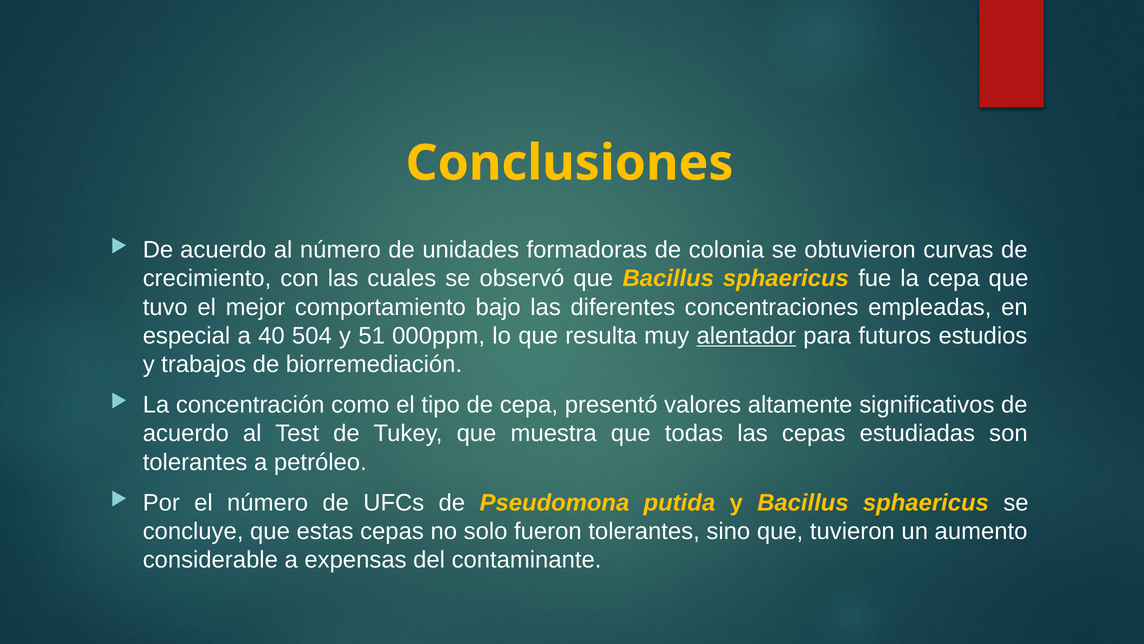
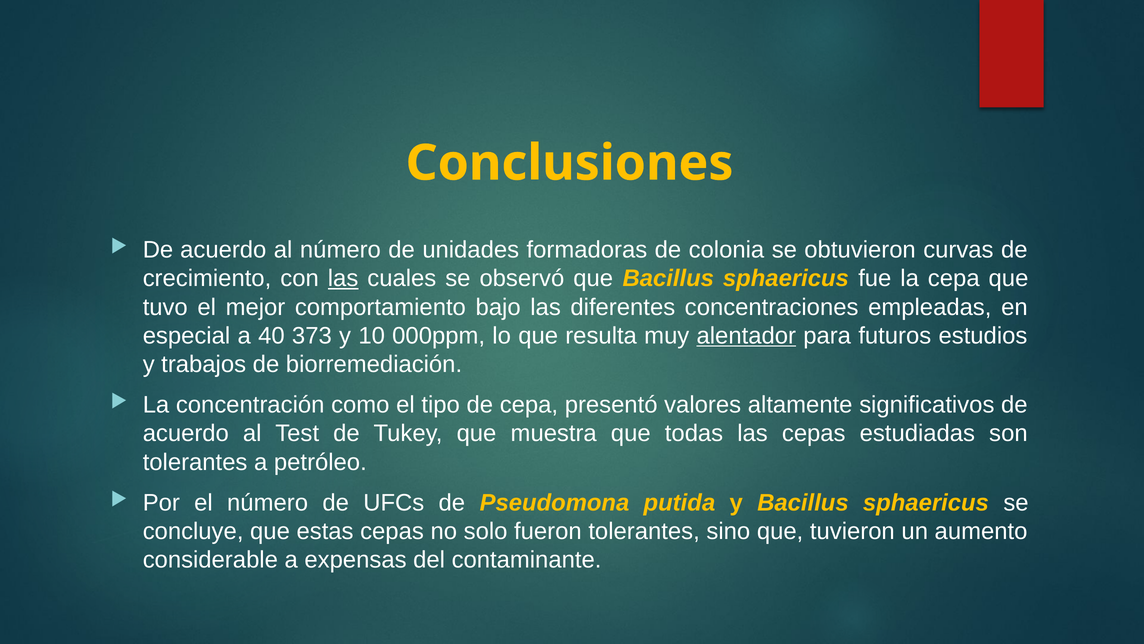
las at (343, 278) underline: none -> present
504: 504 -> 373
51: 51 -> 10
